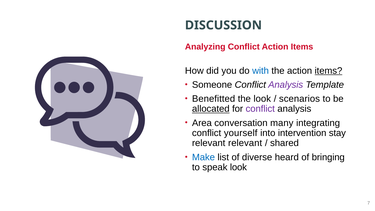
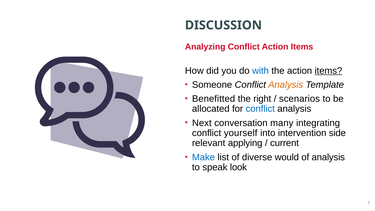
Analysis at (286, 85) colour: purple -> orange
the look: look -> right
allocated underline: present -> none
conflict at (260, 109) colour: purple -> blue
Area: Area -> Next
stay: stay -> side
relevant relevant: relevant -> applying
shared: shared -> current
heard: heard -> would
of bringing: bringing -> analysis
